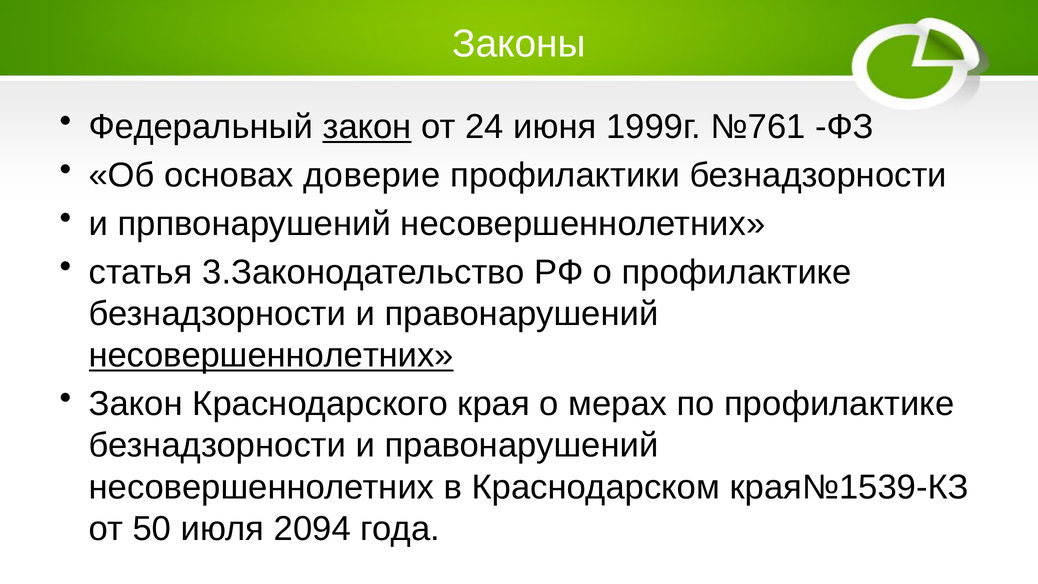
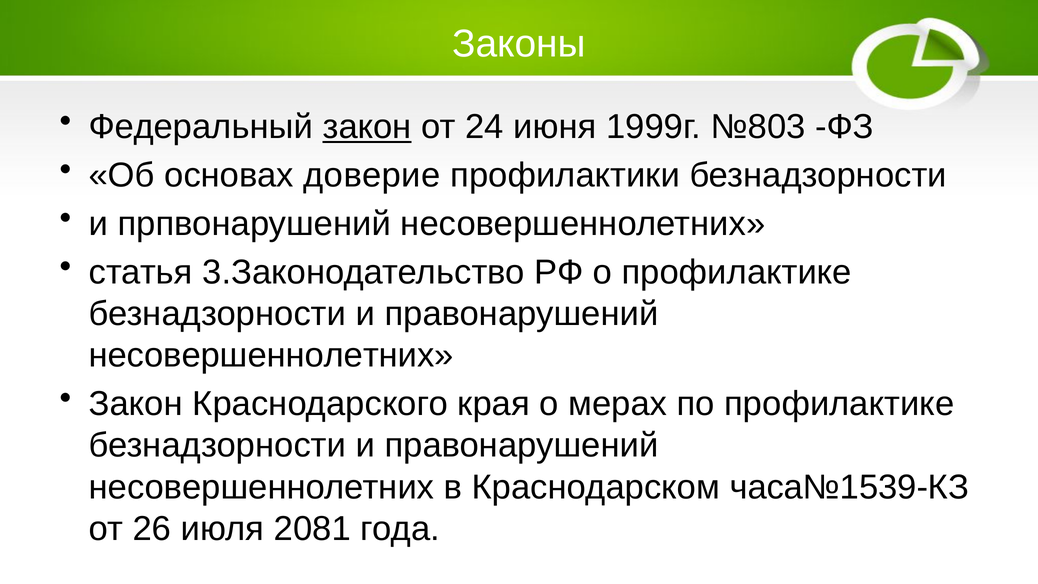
№761: №761 -> №803
несовершеннолетних at (271, 355) underline: present -> none
края№1539-КЗ: края№1539-КЗ -> часа№1539-КЗ
50: 50 -> 26
2094: 2094 -> 2081
